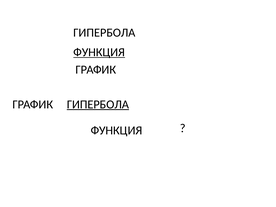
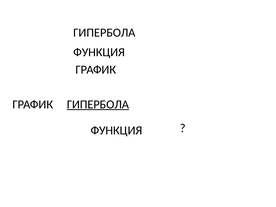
ФУНКЦИЯ at (99, 52) underline: present -> none
